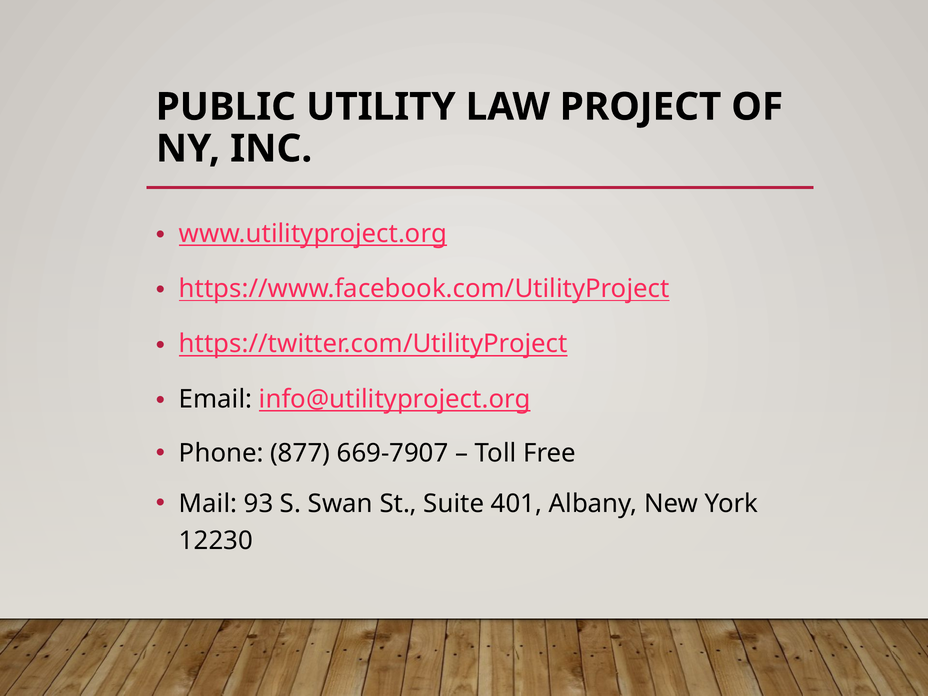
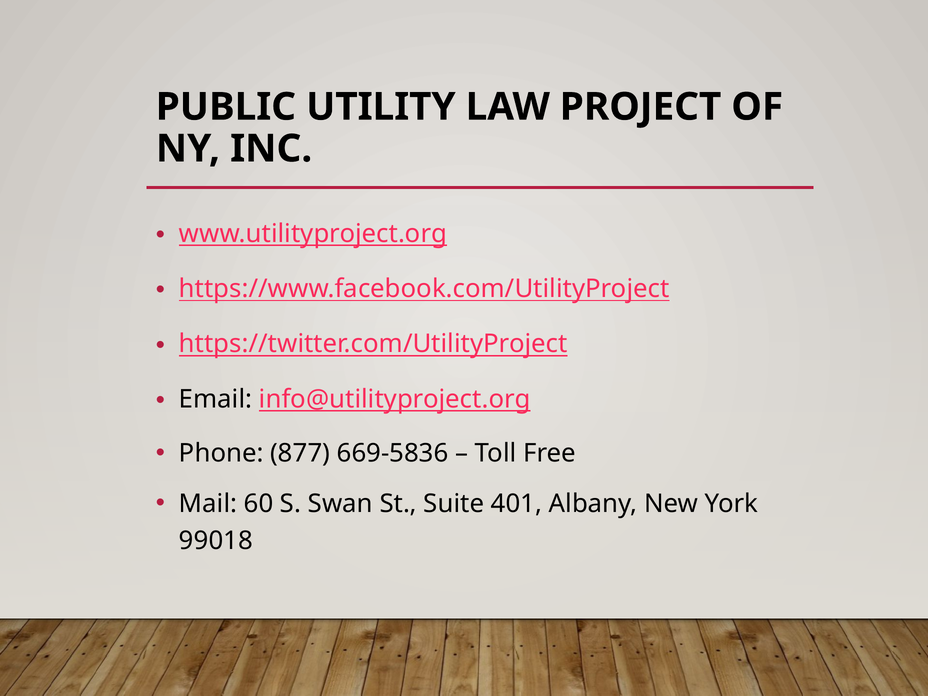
669-7907: 669-7907 -> 669-5836
93: 93 -> 60
12230: 12230 -> 99018
